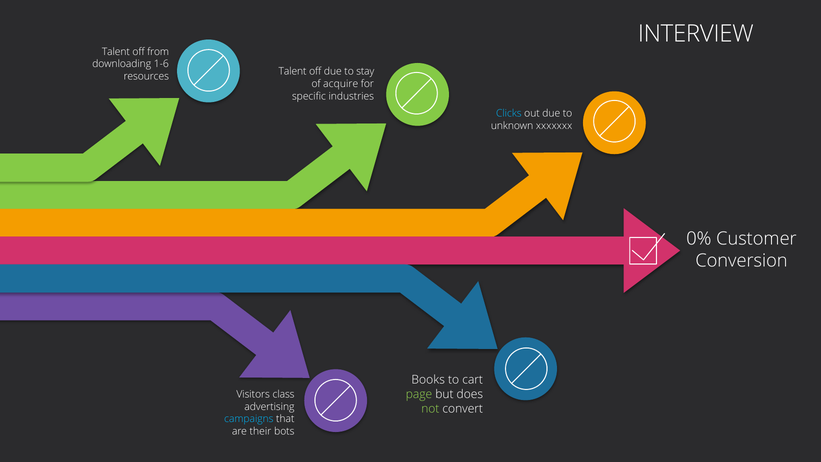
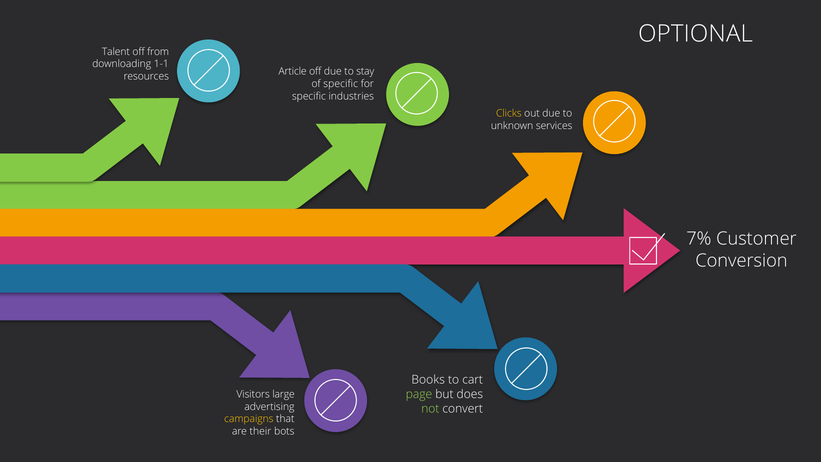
INTERVIEW: INTERVIEW -> OPTIONAL
1-6: 1-6 -> 1-1
resources Talent: Talent -> Article
of acquire: acquire -> specific
Clicks colour: light blue -> yellow
xxxxxxx: xxxxxxx -> services
0%: 0% -> 7%
class: class -> large
campaigns colour: light blue -> yellow
